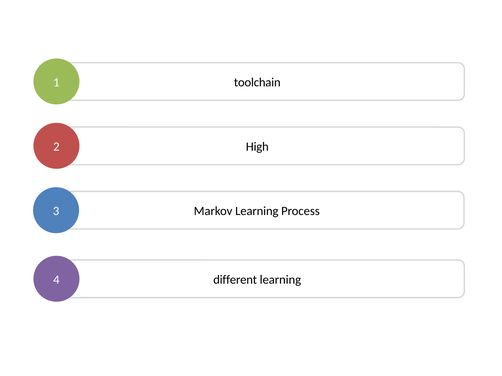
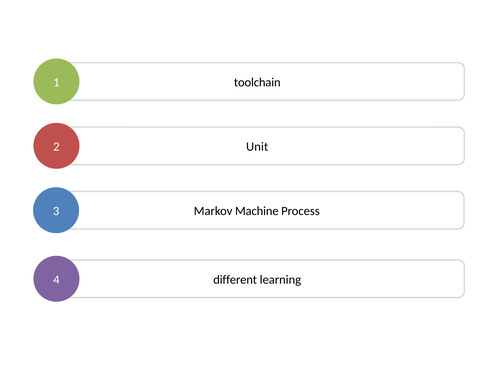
High: High -> Unit
Markov Learning: Learning -> Machine
